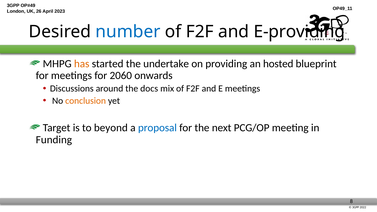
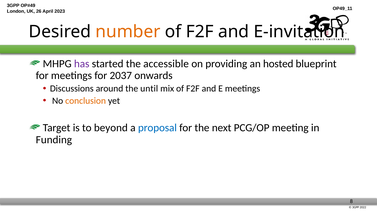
number colour: blue -> orange
E-providing: E-providing -> E-invitation
has colour: orange -> purple
undertake: undertake -> accessible
2060: 2060 -> 2037
docs: docs -> until
